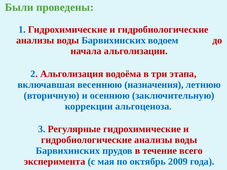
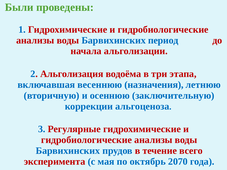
водоем: водоем -> период
2009: 2009 -> 2070
